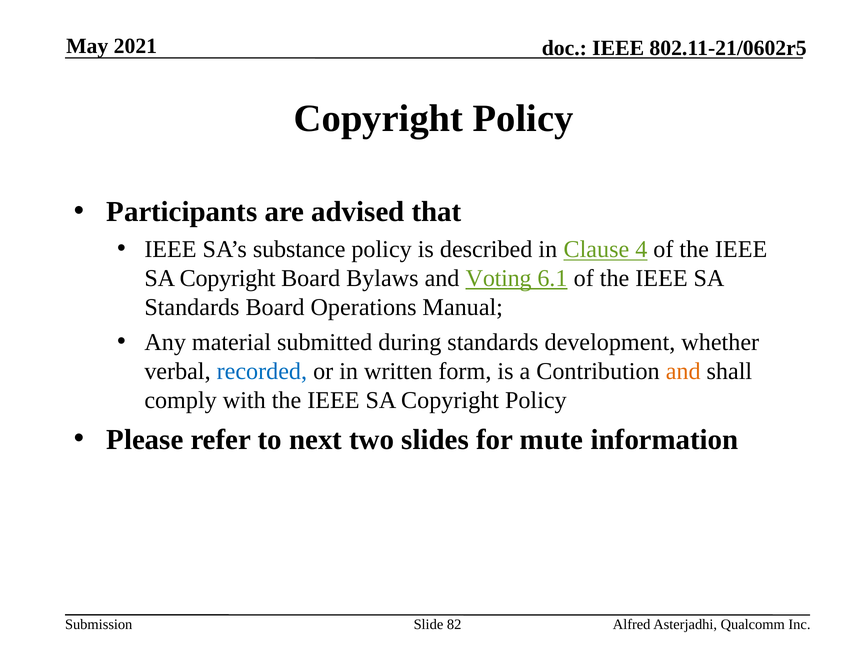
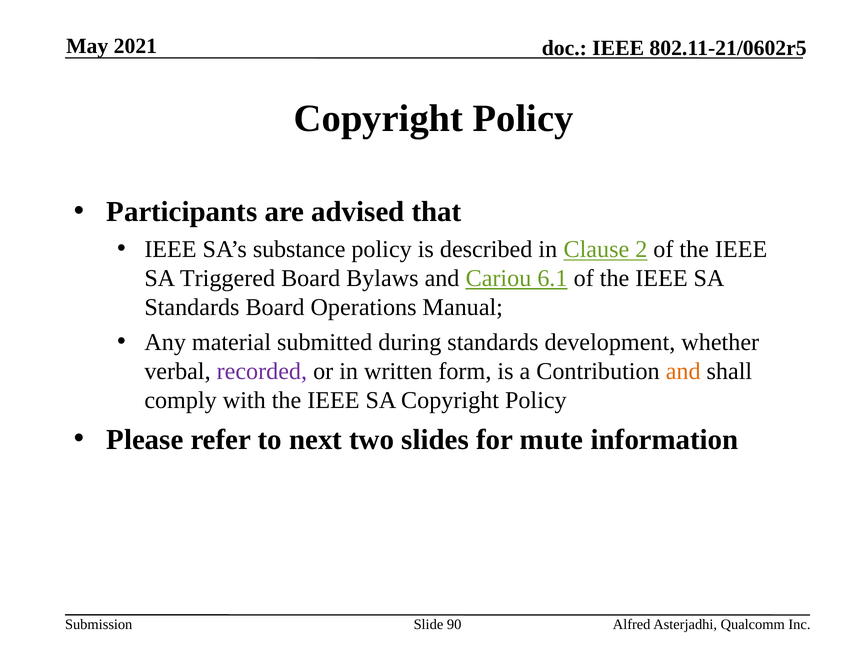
4: 4 -> 2
Copyright at (228, 278): Copyright -> Triggered
Voting: Voting -> Cariou
recorded colour: blue -> purple
82: 82 -> 90
